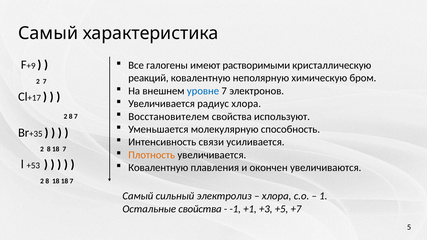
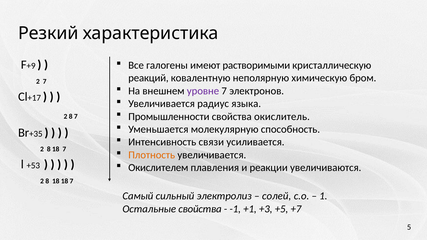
Самый at (48, 33): Самый -> Резкий
уровне colour: blue -> purple
радиус хлора: хлора -> языка
Восстановителем: Восстановителем -> Промышленности
используют: используют -> окислитель
Ковалентную at (158, 168): Ковалентную -> Окислителем
окончен: окончен -> реакции
хлора at (277, 196): хлора -> солей
